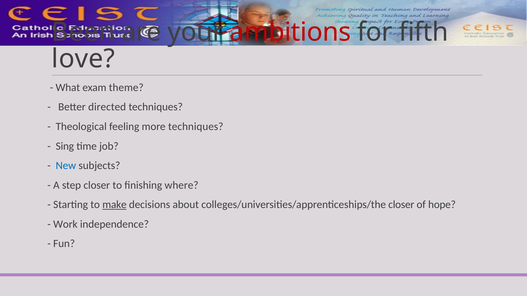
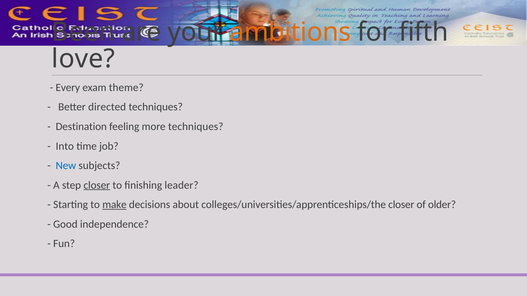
ambitions colour: red -> orange
What: What -> Every
Theological: Theological -> Destination
Sing: Sing -> Into
closer at (97, 185) underline: none -> present
where: where -> leader
hope: hope -> older
Work: Work -> Good
